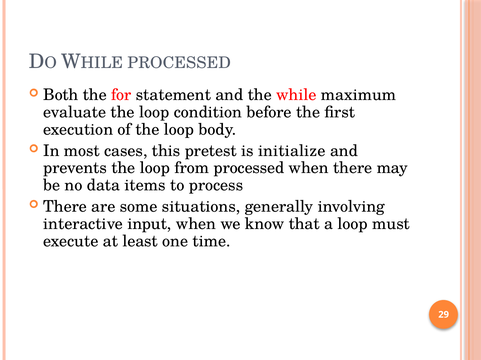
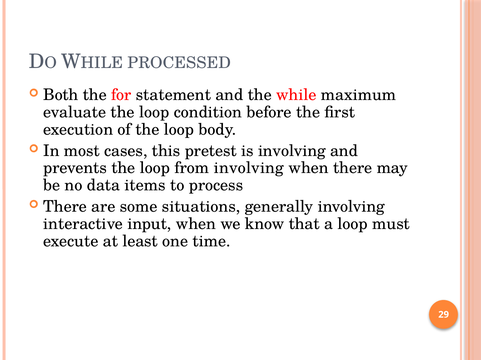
is initialize: initialize -> involving
from processed: processed -> involving
